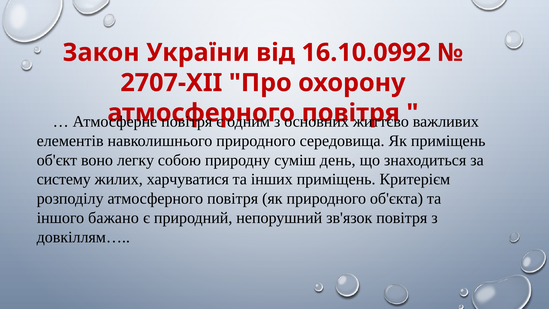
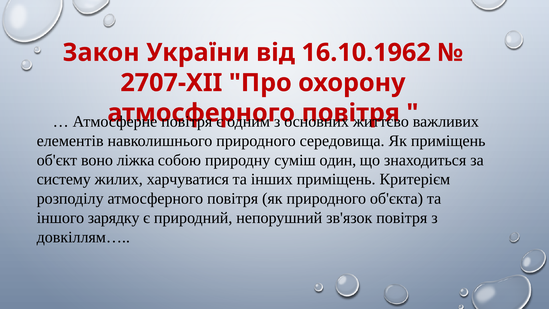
16.10.0992: 16.10.0992 -> 16.10.1962
легку: легку -> ліжка
день: день -> один
бажано: бажано -> зарядку
